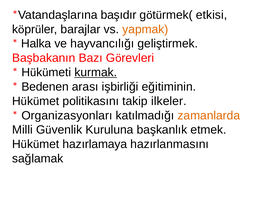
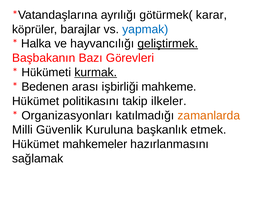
başıdır: başıdır -> ayrılığı
etkisi: etkisi -> karar
yapmak colour: orange -> blue
geliştirmek underline: none -> present
eğitiminin: eğitiminin -> mahkeme
hazırlamaya: hazırlamaya -> mahkemeler
